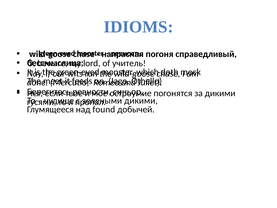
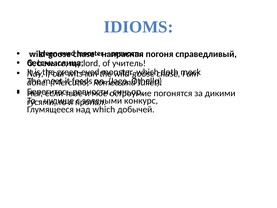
дикими at (141, 100): дикими -> конкурс
над found: found -> which
